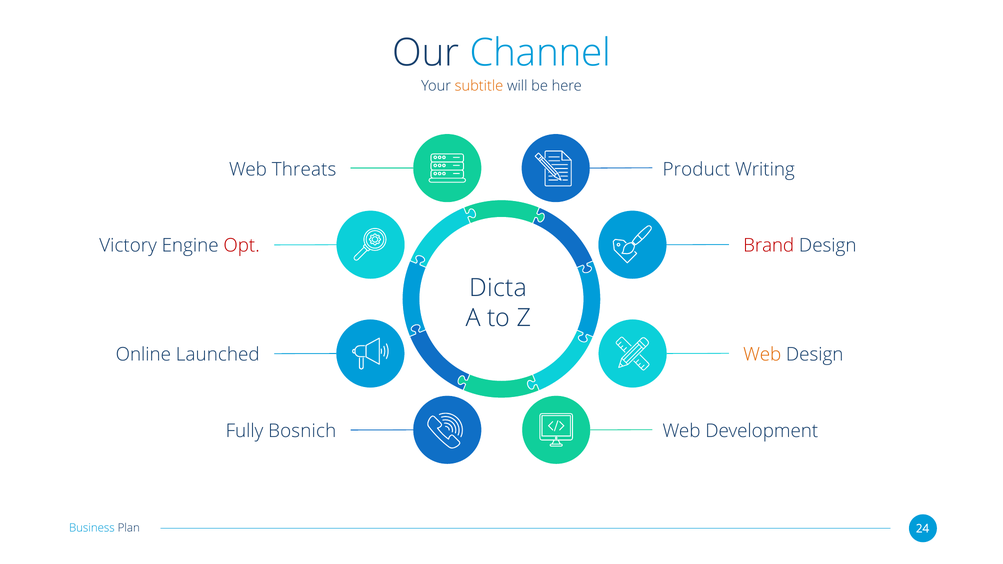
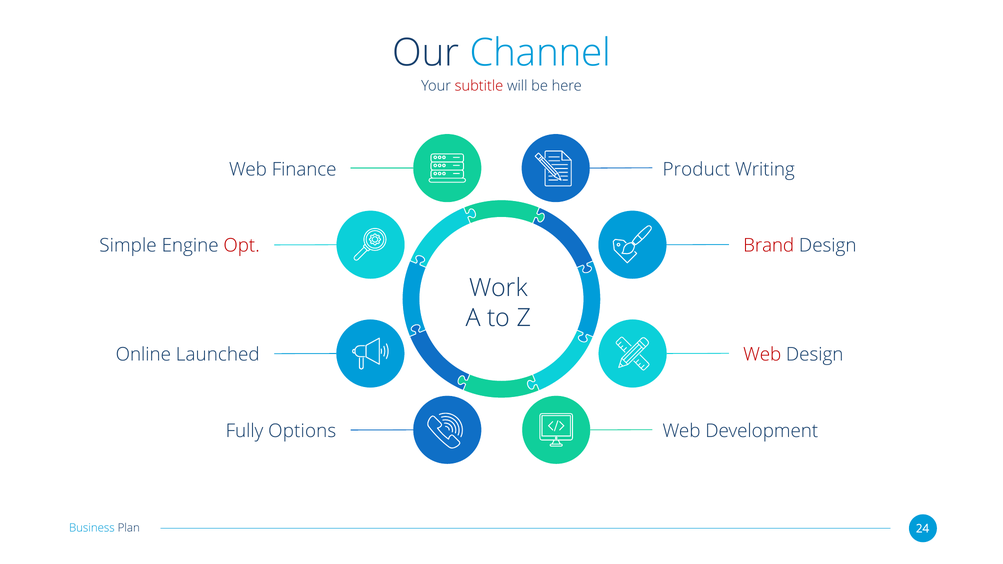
subtitle colour: orange -> red
Threats: Threats -> Finance
Victory: Victory -> Simple
Dicta: Dicta -> Work
Web at (762, 355) colour: orange -> red
Bosnich: Bosnich -> Options
